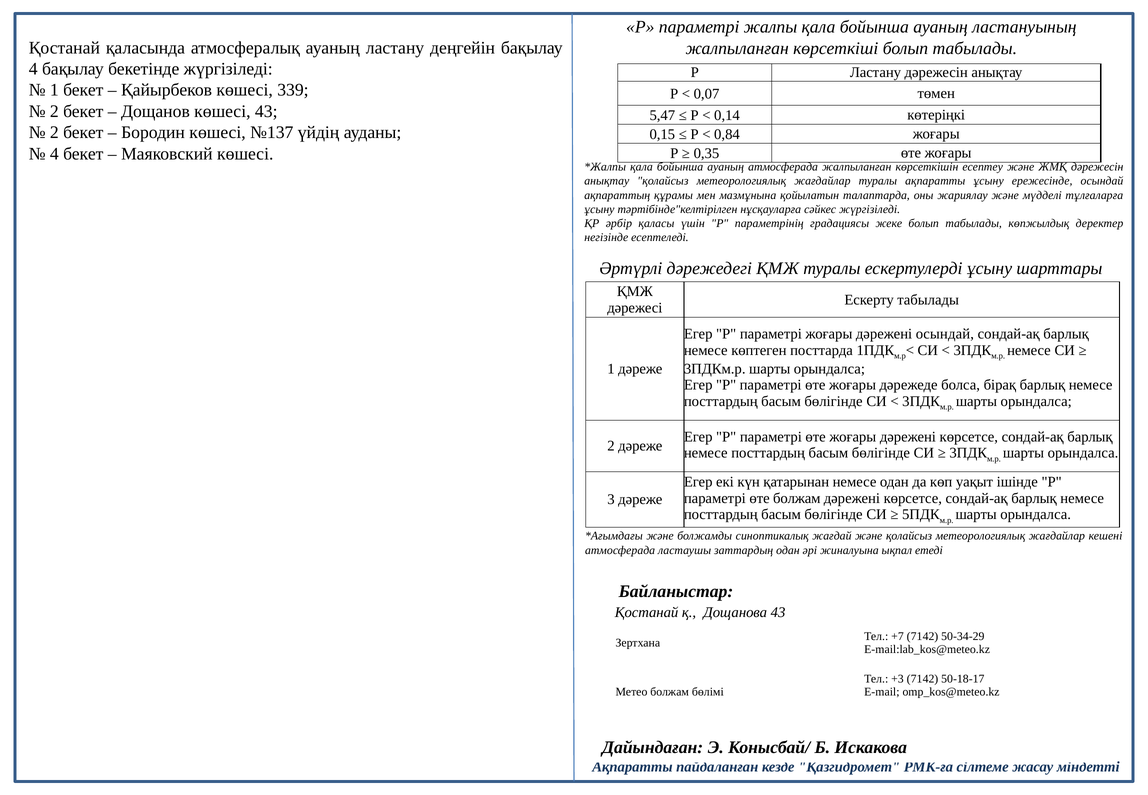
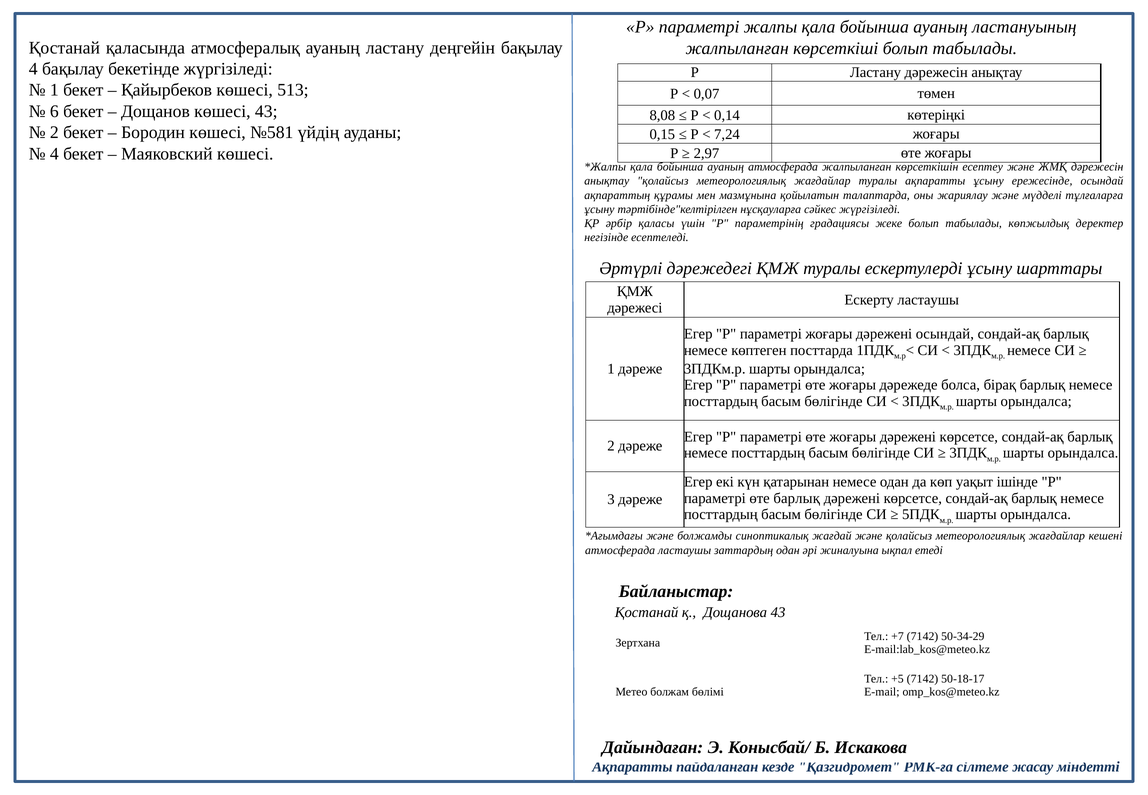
339: 339 -> 513
2 at (54, 111): 2 -> 6
5,47: 5,47 -> 8,08
№137: №137 -> №581
0,84: 0,84 -> 7,24
0,35: 0,35 -> 2,97
Ескерту табылады: табылады -> ластаушы
өте болжам: болжам -> барлық
+3: +3 -> +5
